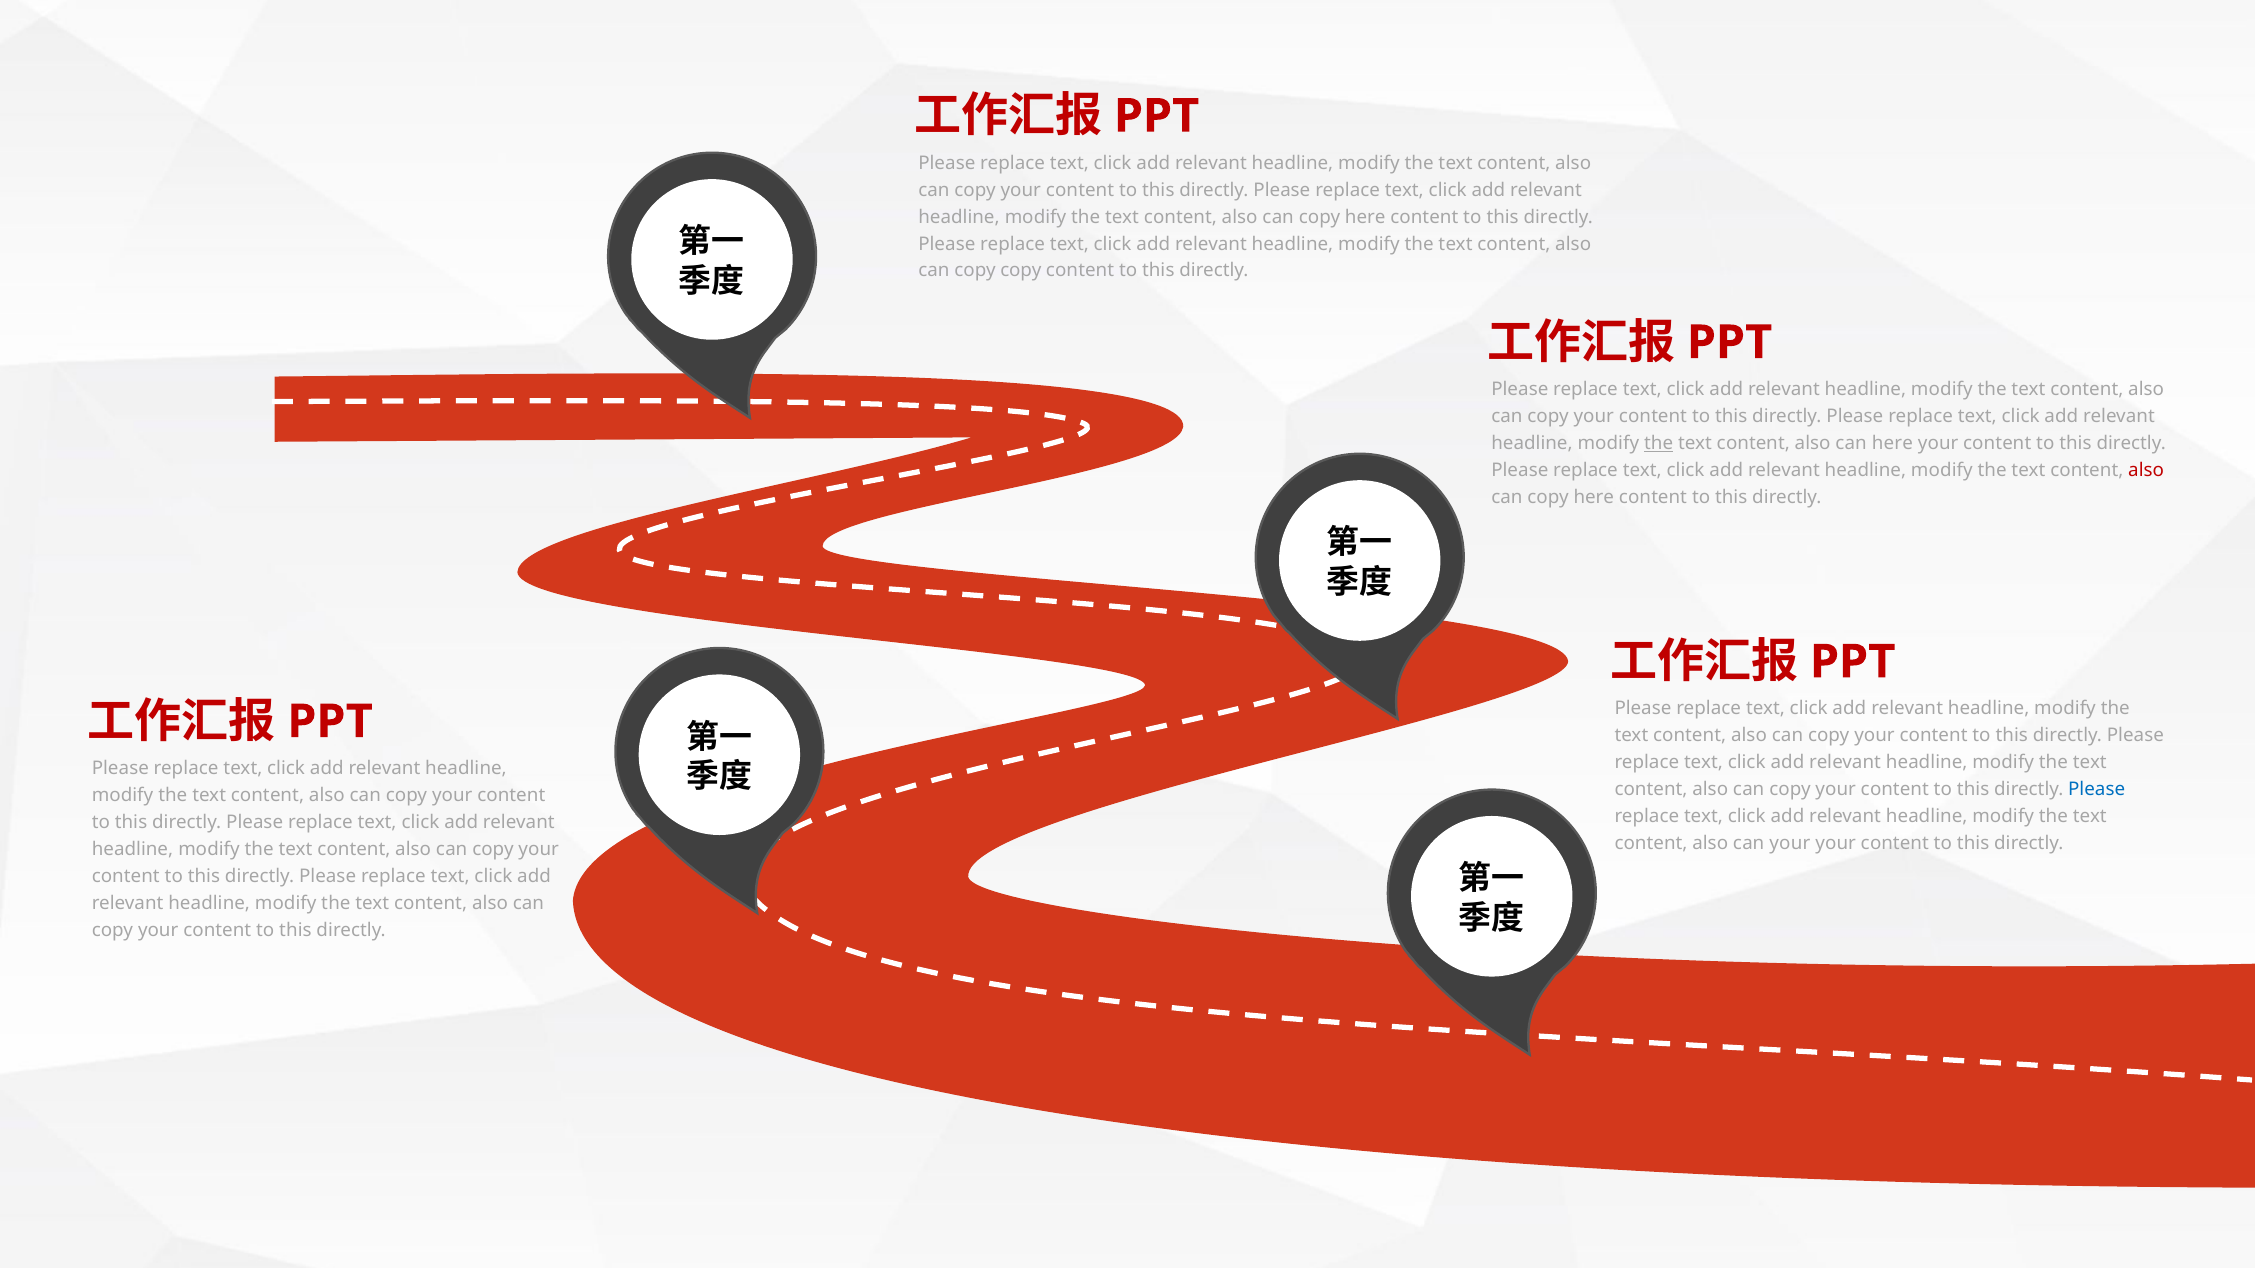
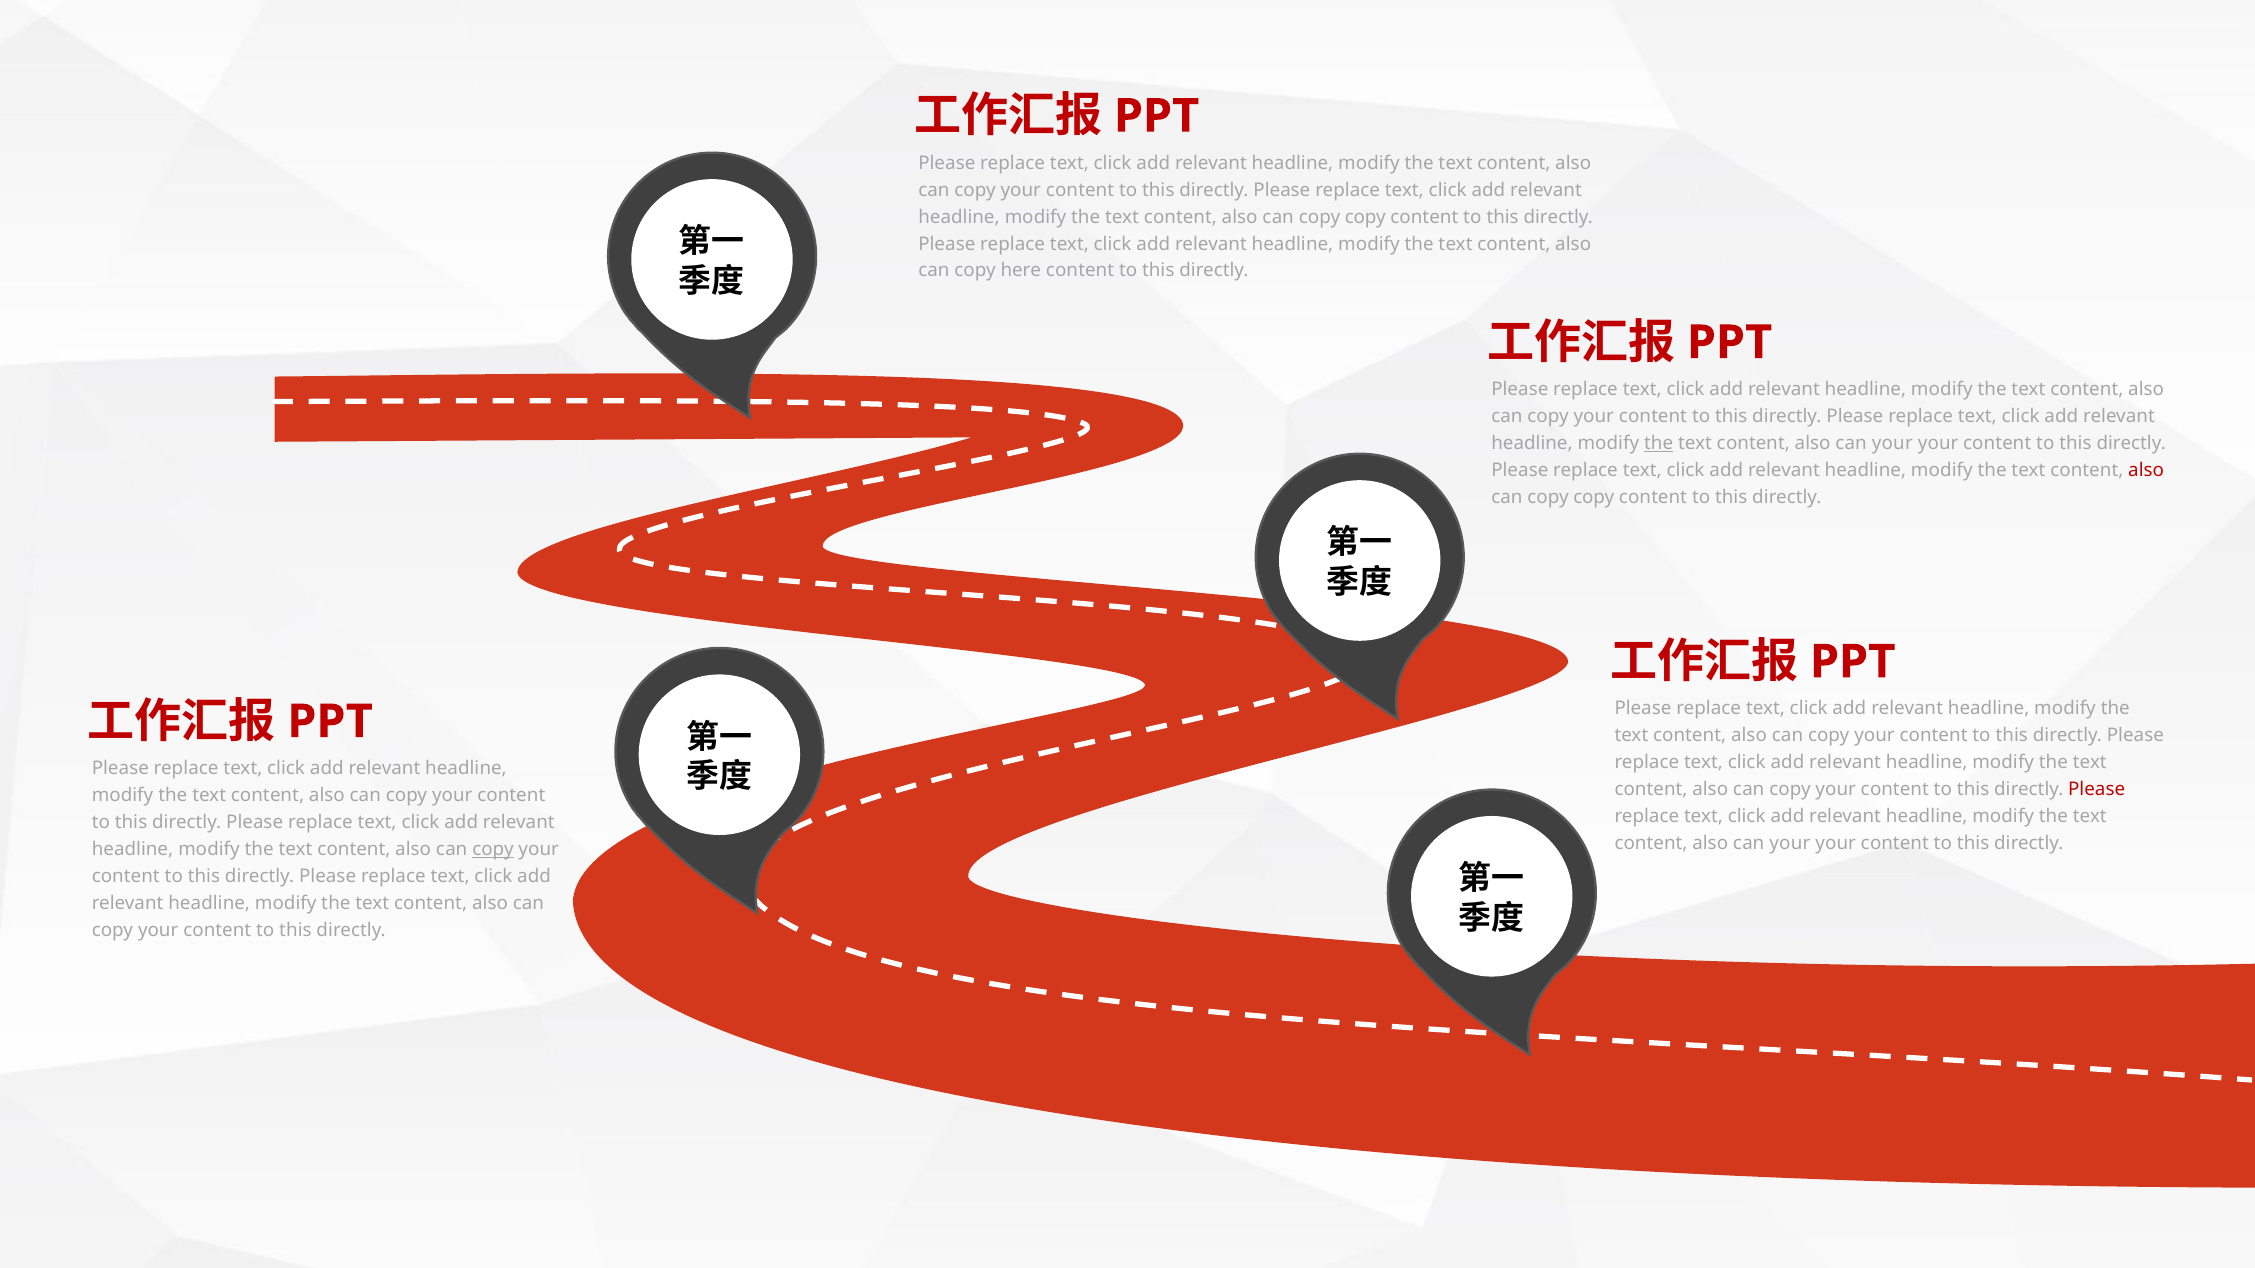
here at (1365, 217): here -> copy
copy copy: copy -> here
here at (1892, 443): here -> your
here at (1594, 497): here -> copy
Please at (2097, 790) colour: blue -> red
copy at (493, 850) underline: none -> present
